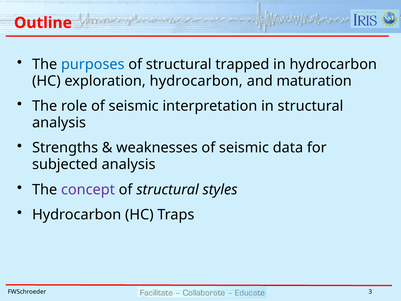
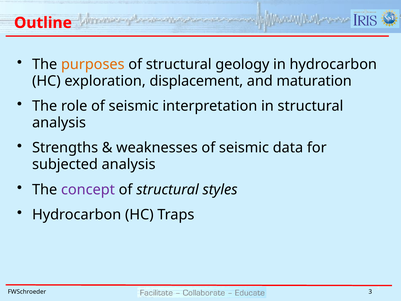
purposes colour: blue -> orange
trapped: trapped -> geology
exploration hydrocarbon: hydrocarbon -> displacement
